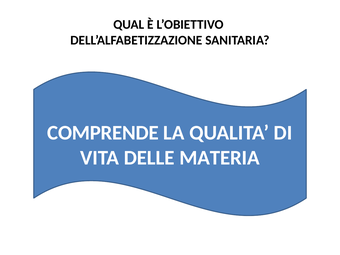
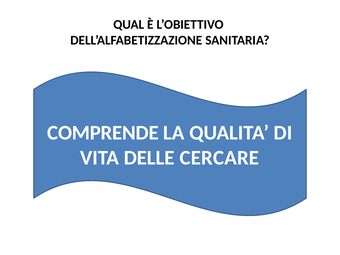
MATERIA: MATERIA -> CERCARE
